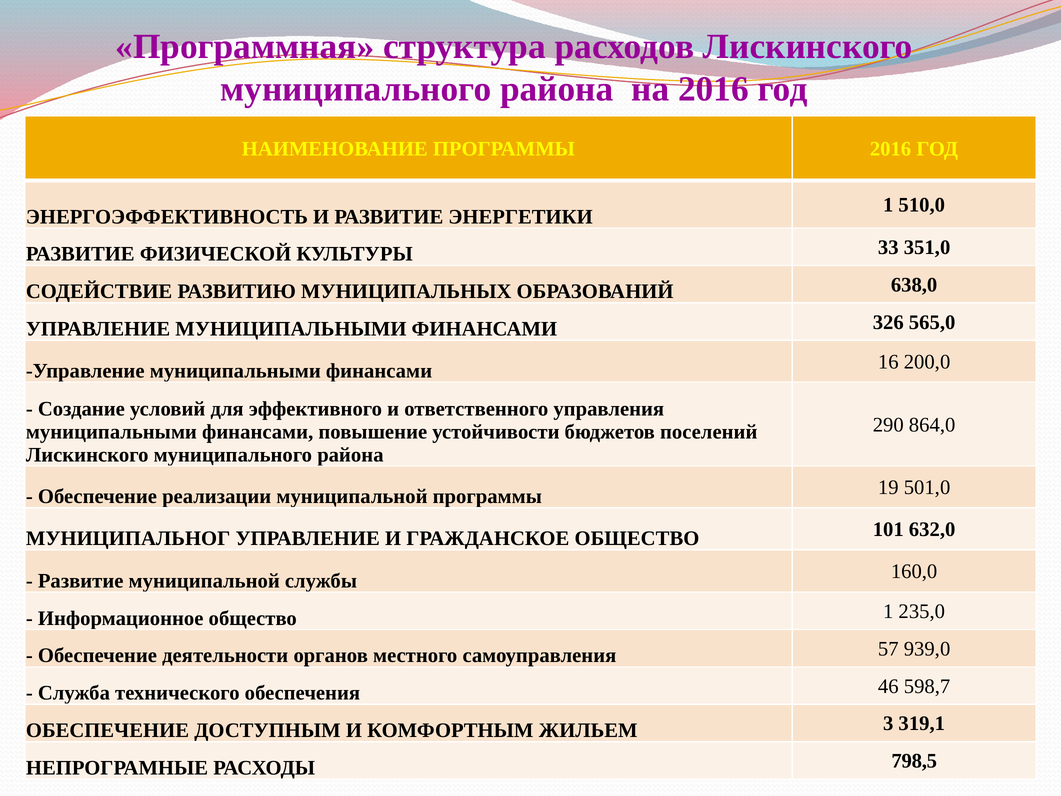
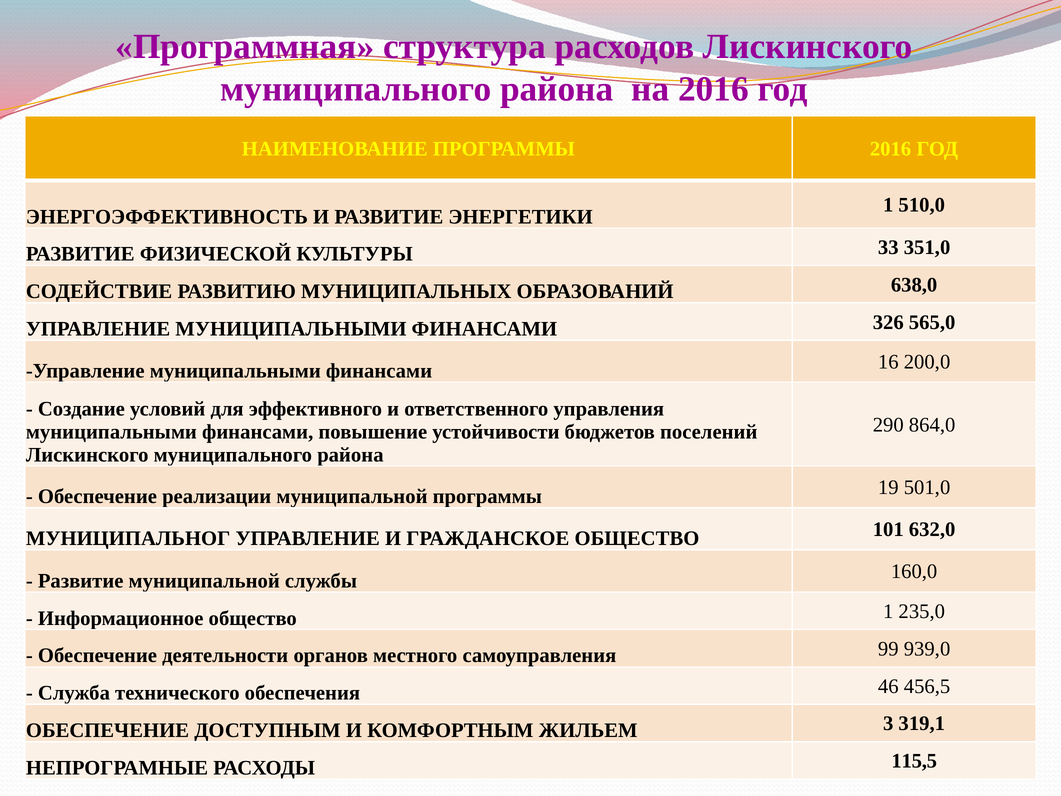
57: 57 -> 99
598,7: 598,7 -> 456,5
798,5: 798,5 -> 115,5
